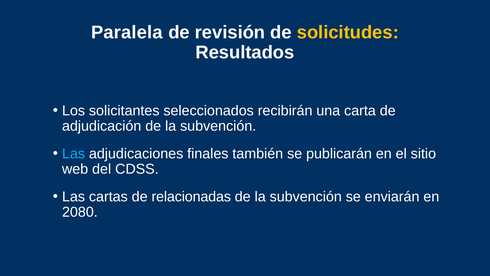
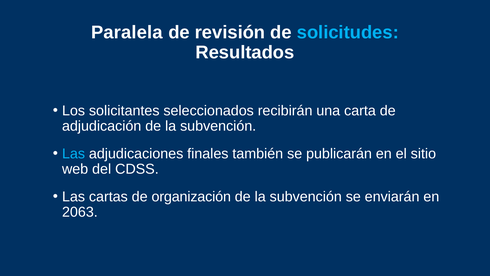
solicitudes colour: yellow -> light blue
relacionadas: relacionadas -> organización
2080: 2080 -> 2063
